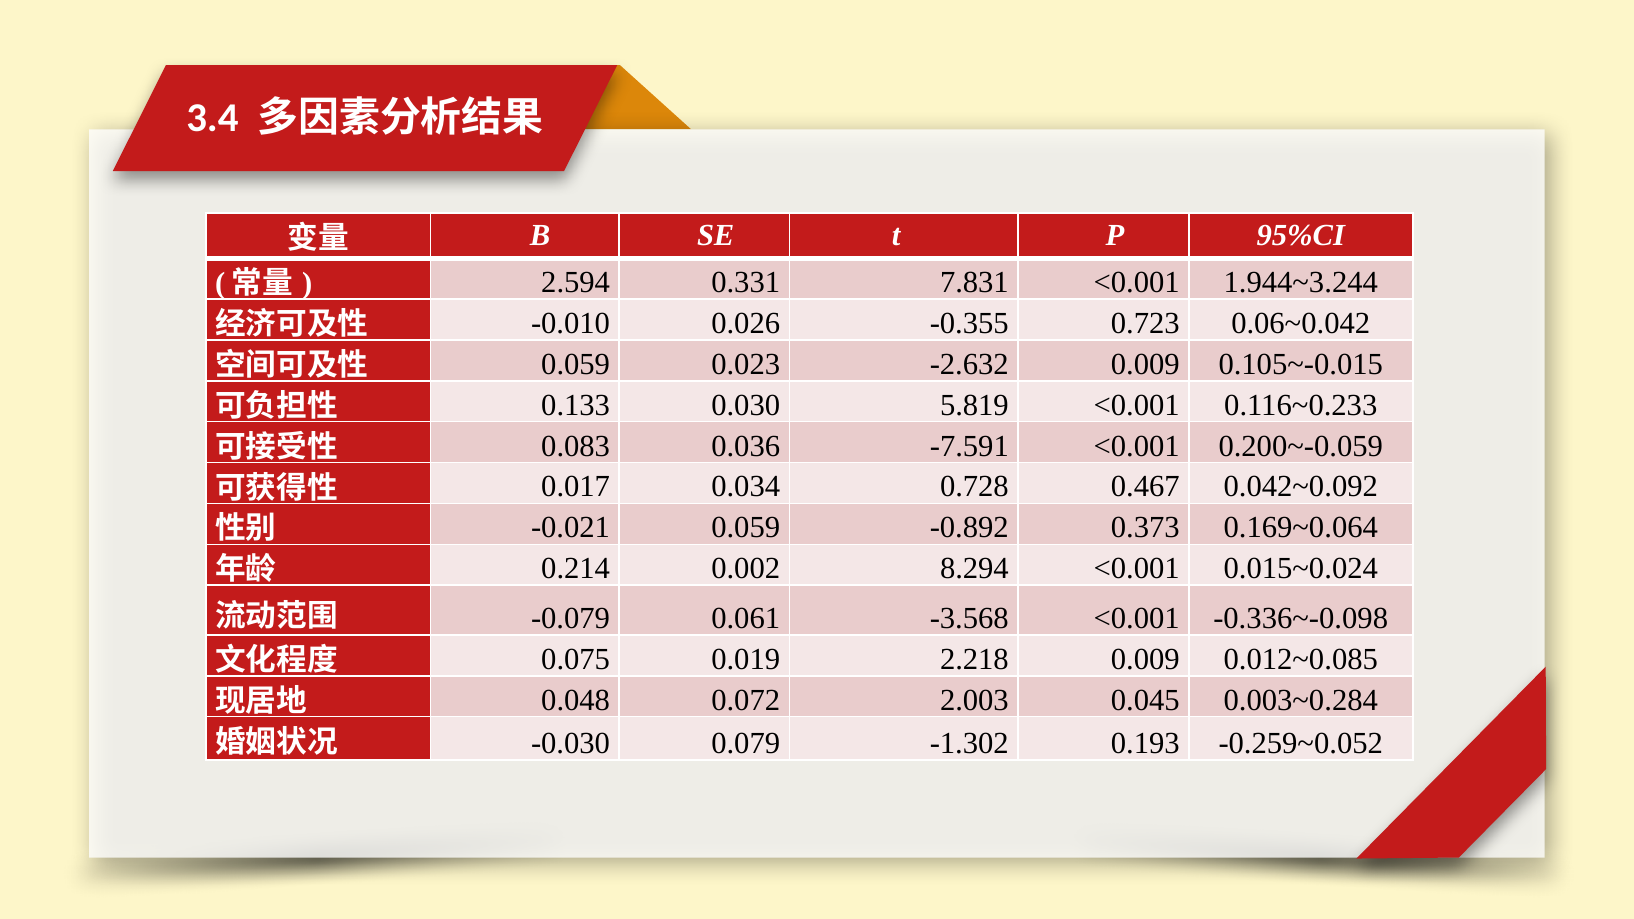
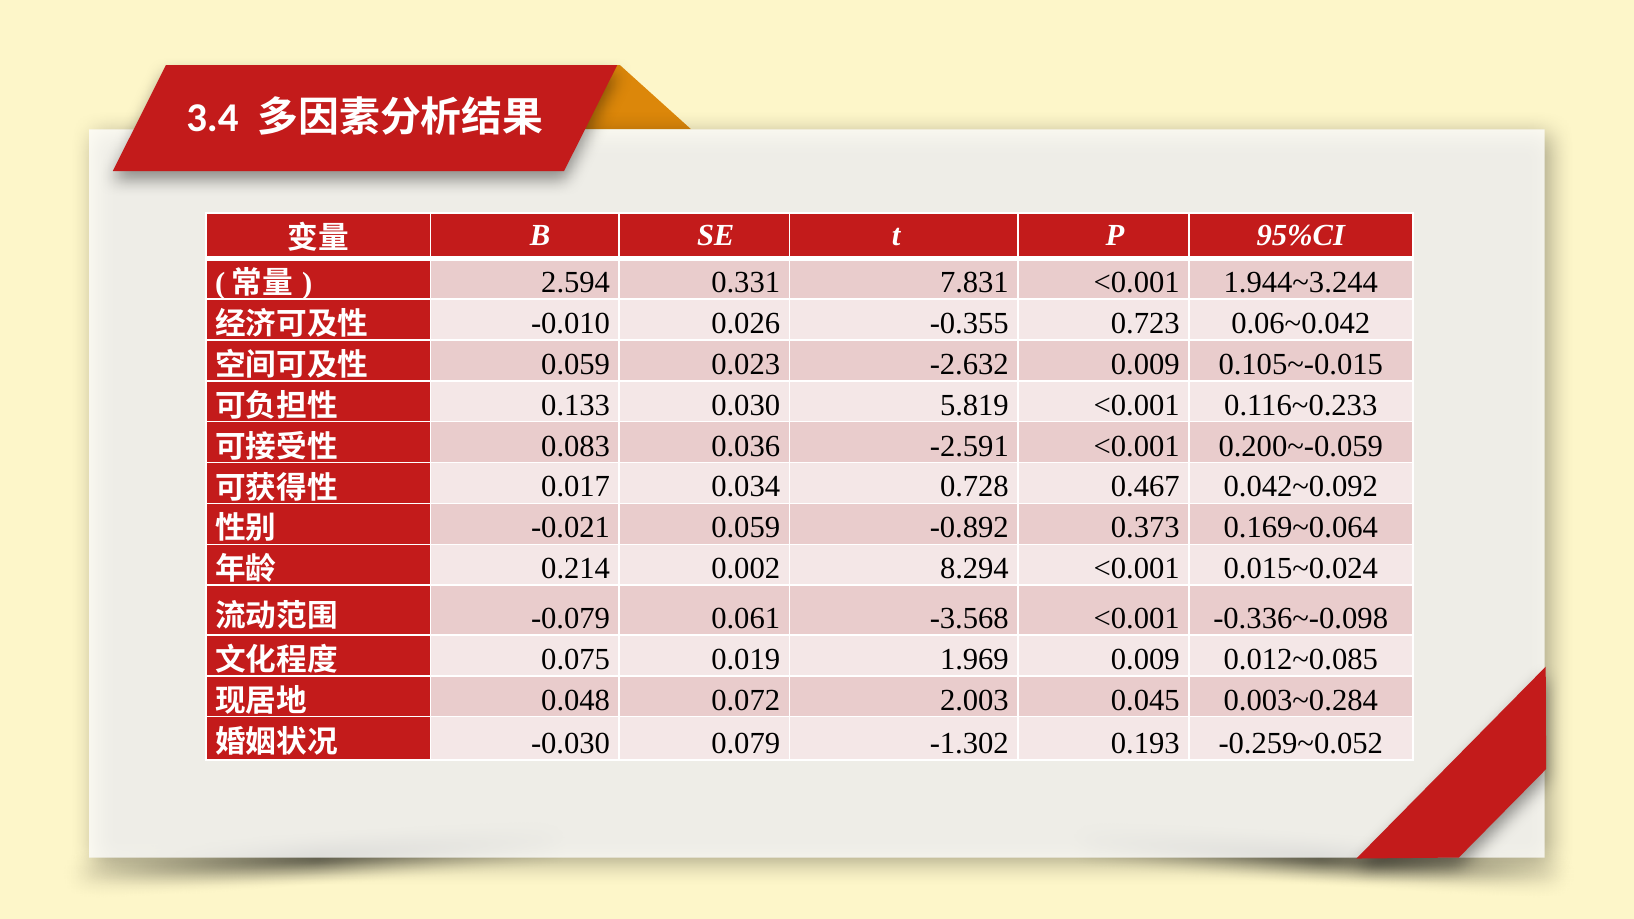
-7.591: -7.591 -> -2.591
2.218: 2.218 -> 1.969
